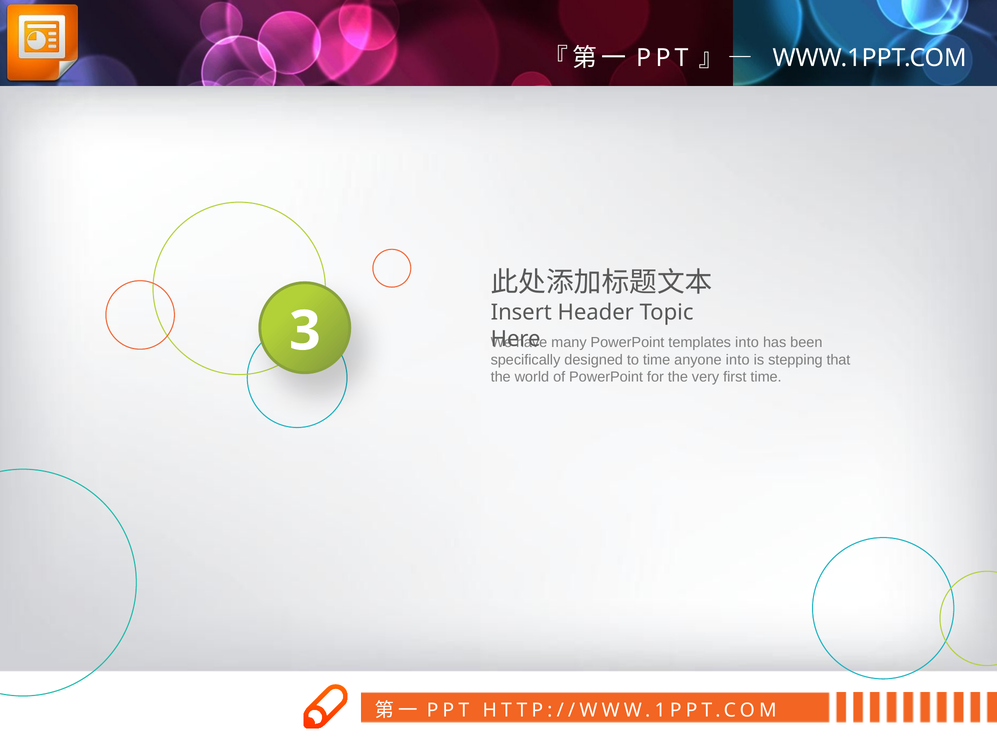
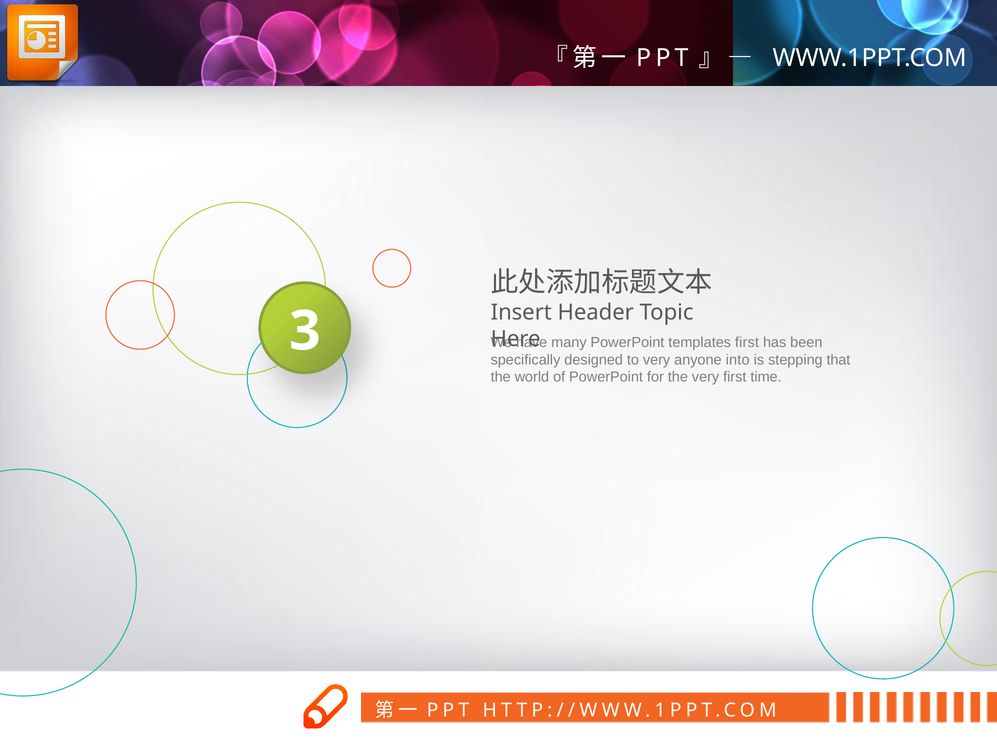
templates into: into -> first
to time: time -> very
